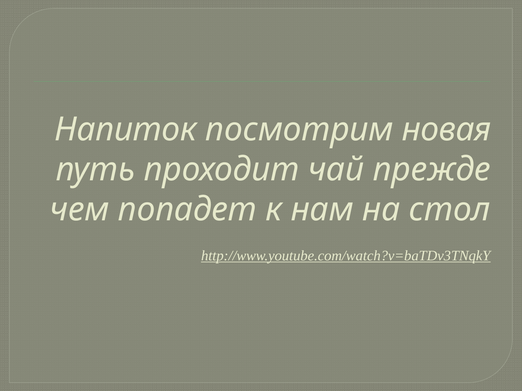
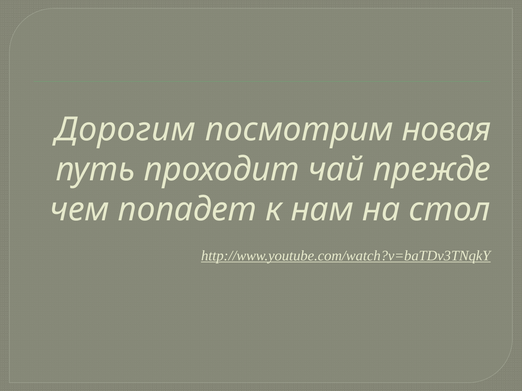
Напиток: Напиток -> Дорогим
